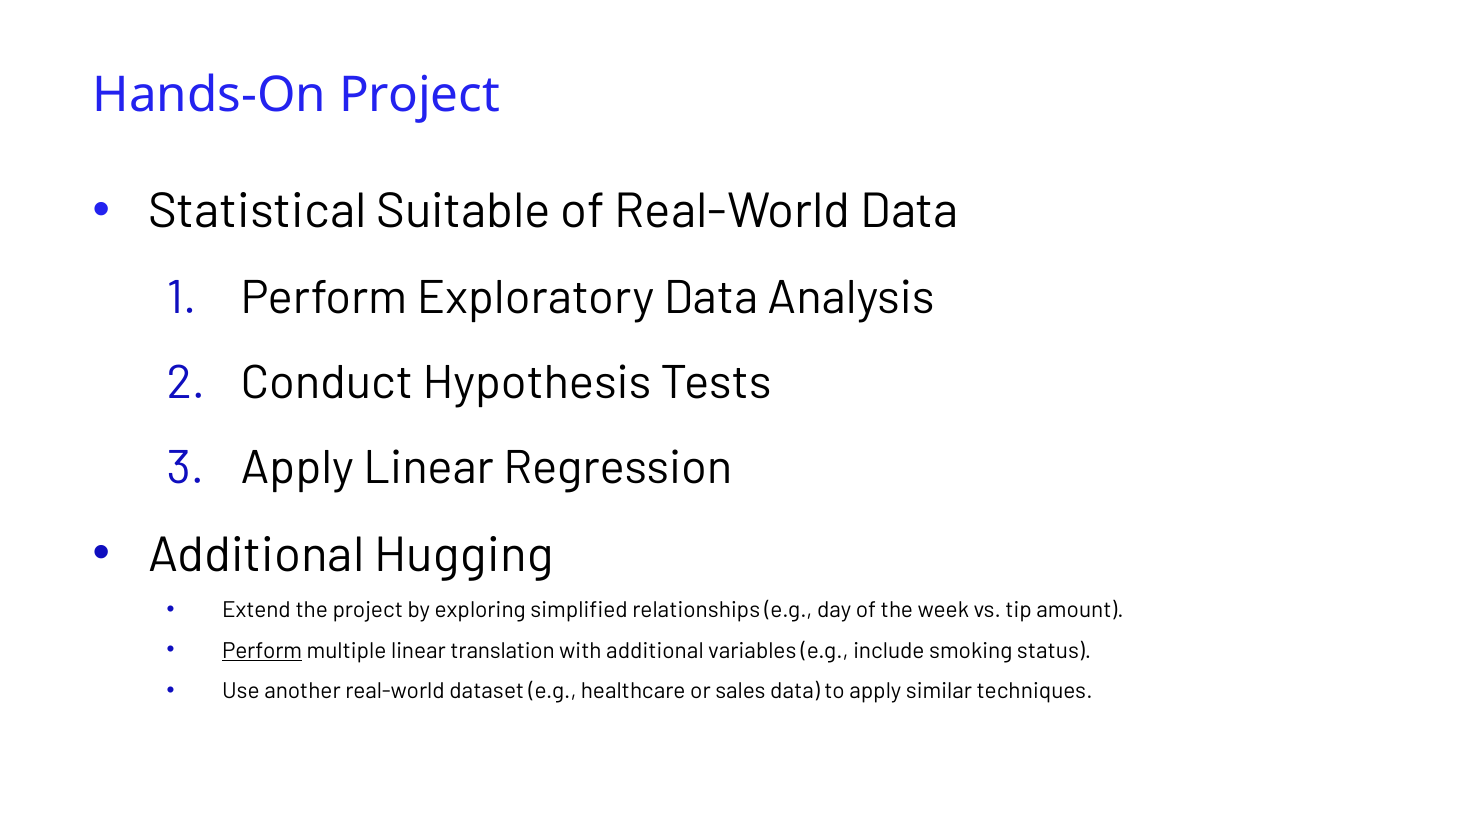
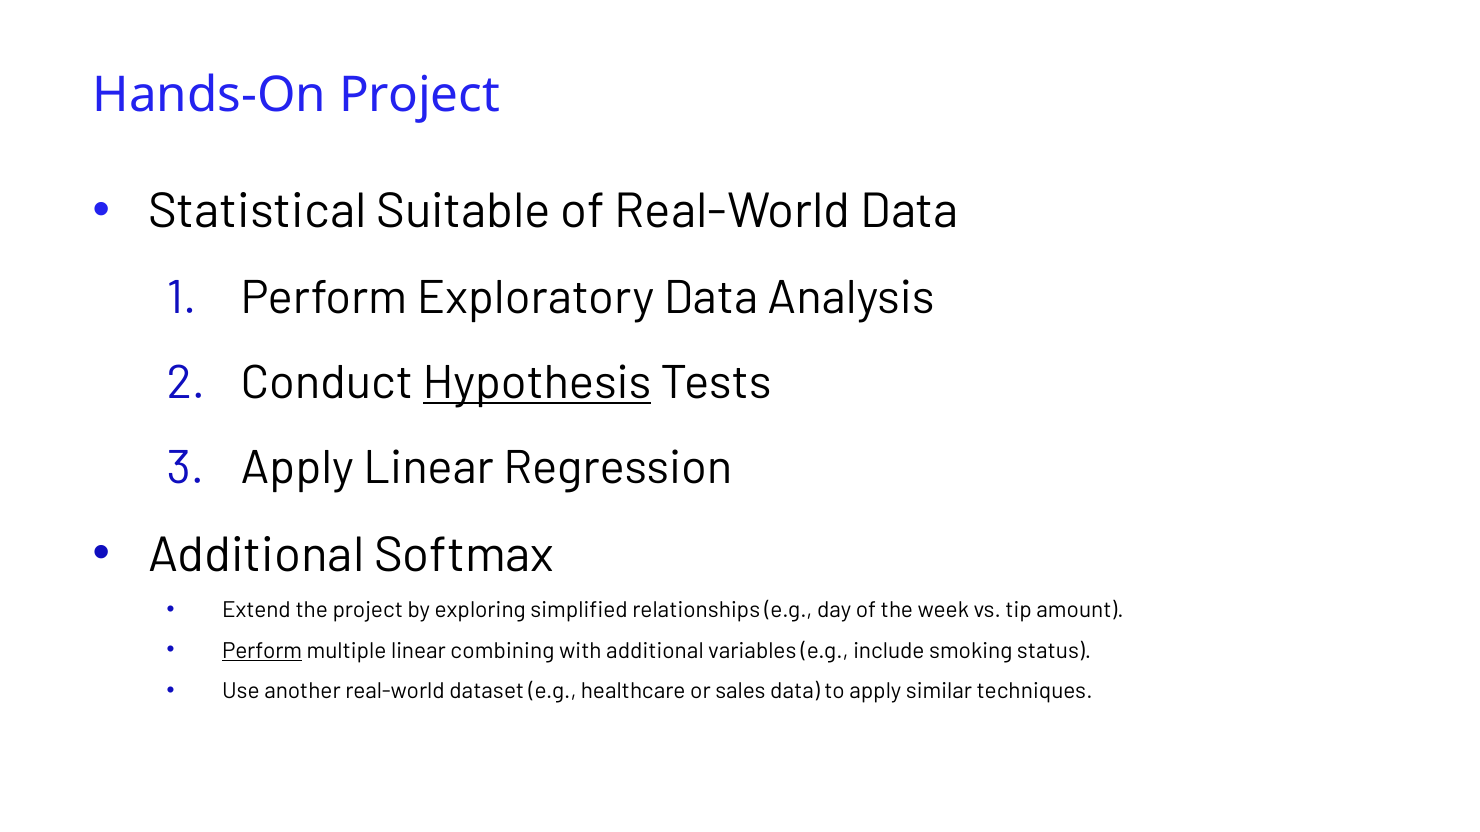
Hypothesis underline: none -> present
Hugging: Hugging -> Softmax
translation: translation -> combining
